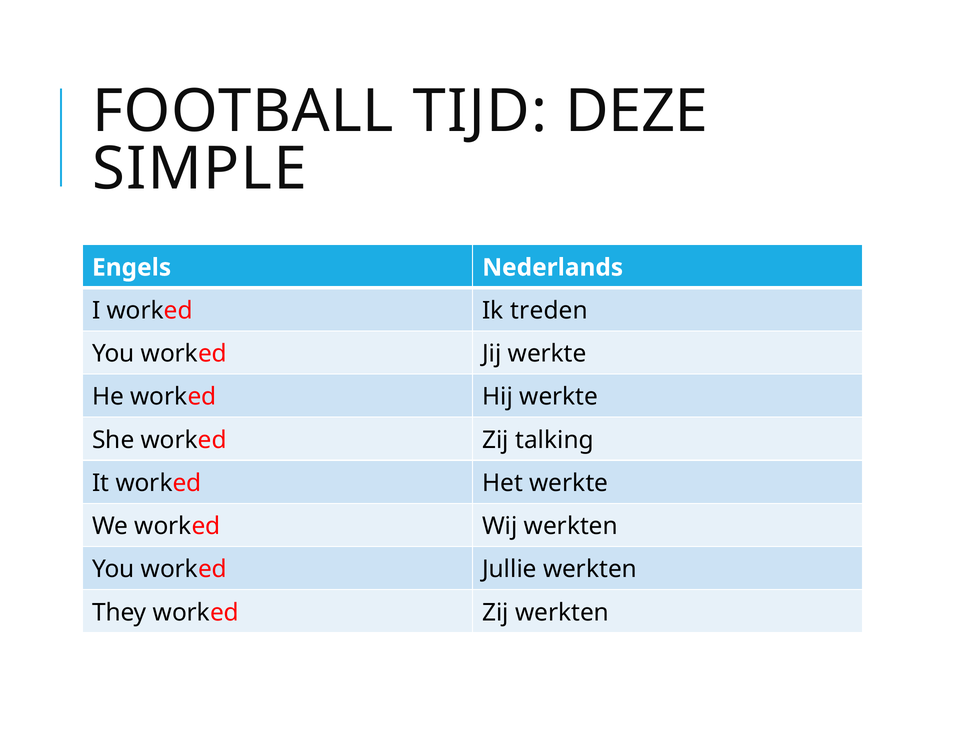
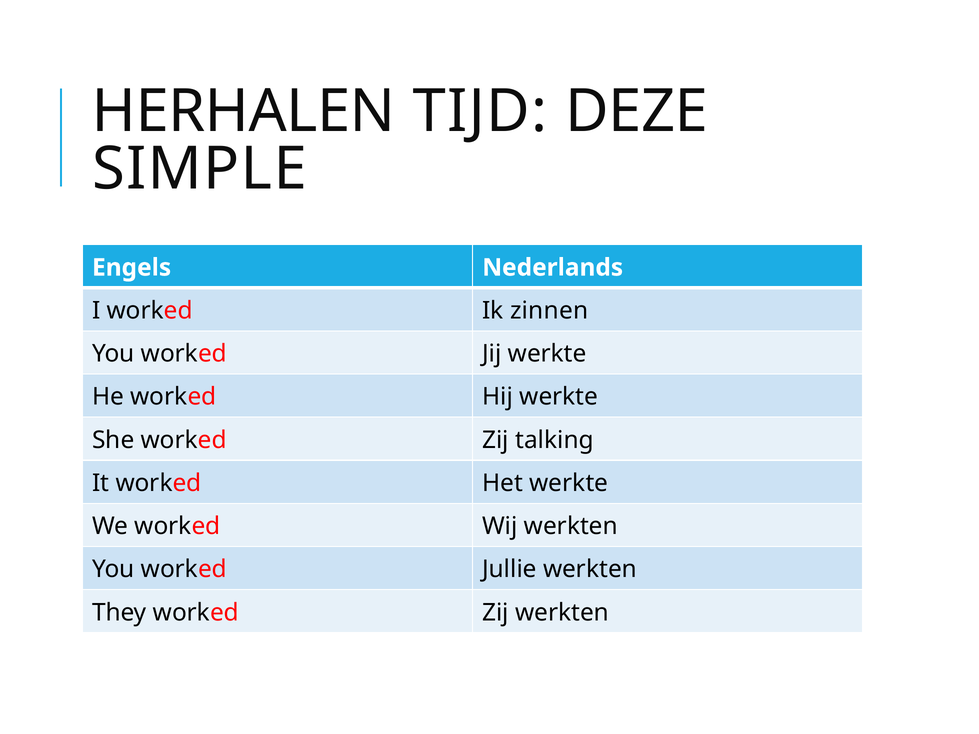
FOOTBALL: FOOTBALL -> HERHALEN
treden: treden -> zinnen
